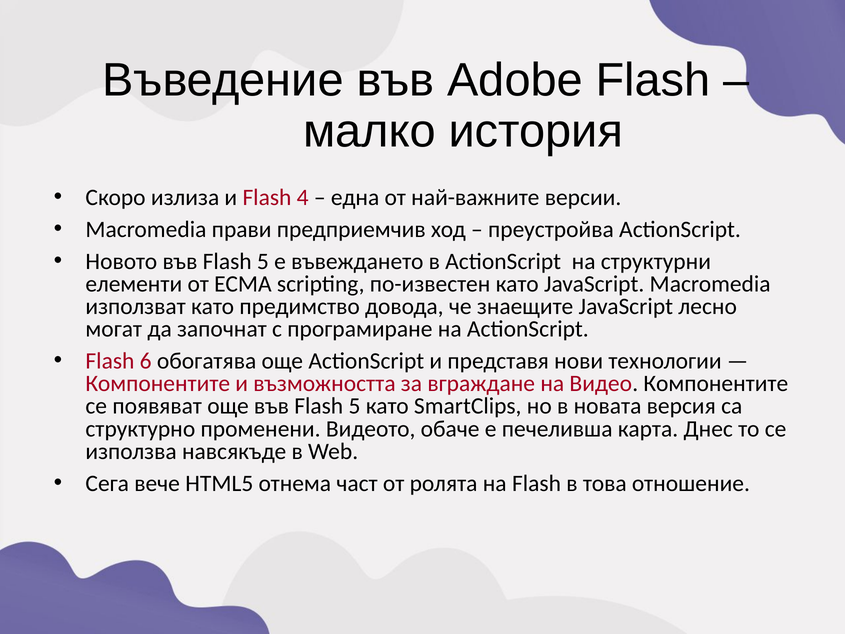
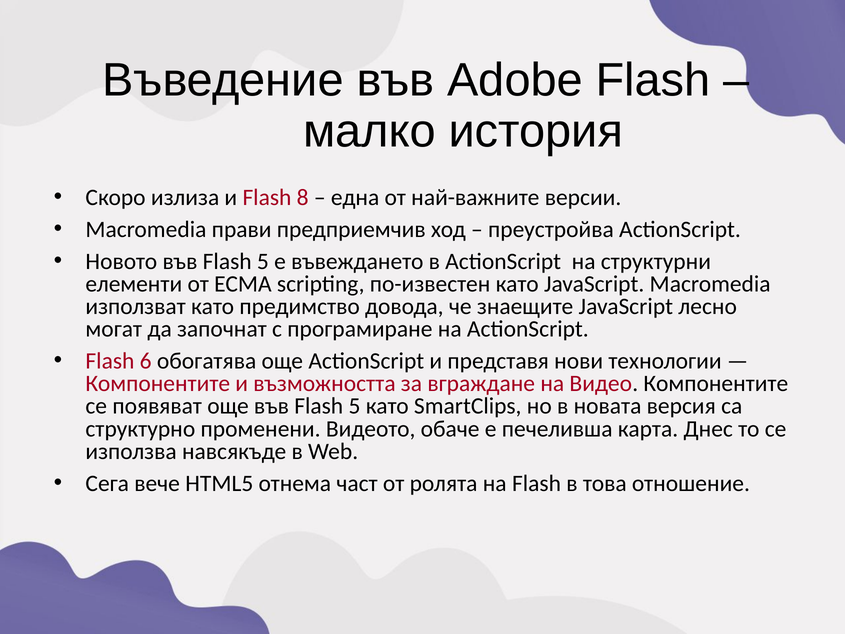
4: 4 -> 8
